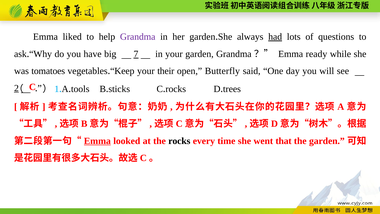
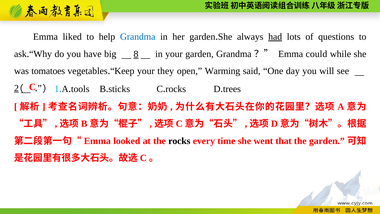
Grandma at (138, 37) colour: purple -> blue
7: 7 -> 8
ready: ready -> could
their: their -> they
Butterfly: Butterfly -> Warming
Emma at (97, 141) underline: present -> none
